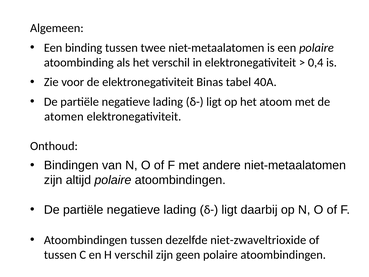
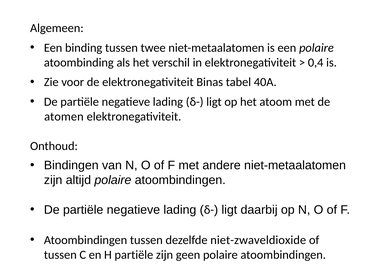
niet-zwaveltrioxide: niet-zwaveltrioxide -> niet-zwaveldioxide
H verschil: verschil -> partiële
